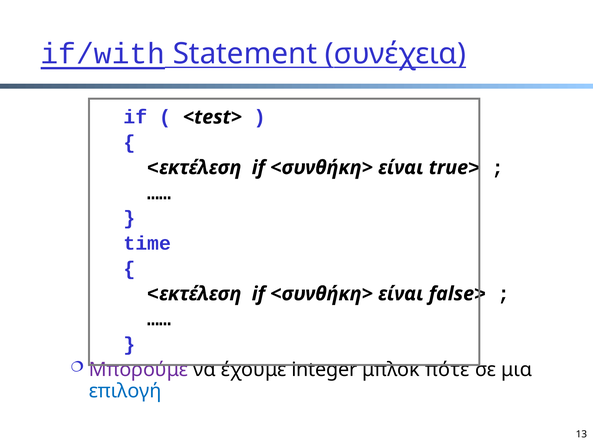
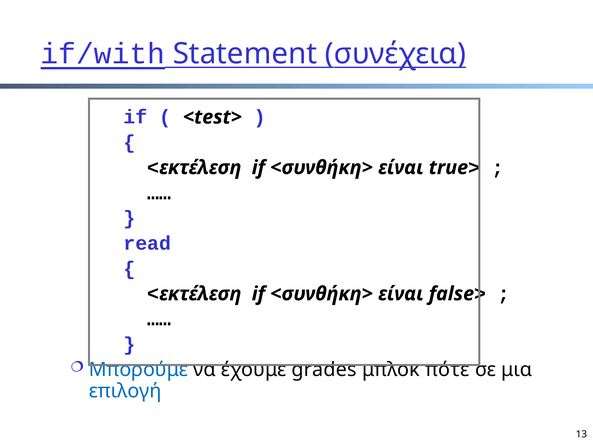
time: time -> read
Μπορούμε colour: purple -> blue
integer: integer -> grades
